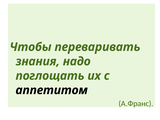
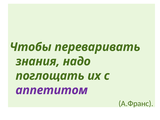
аппетитом colour: black -> purple
